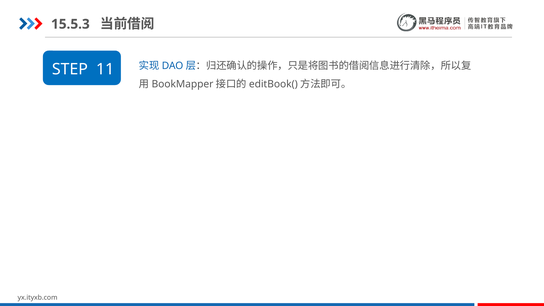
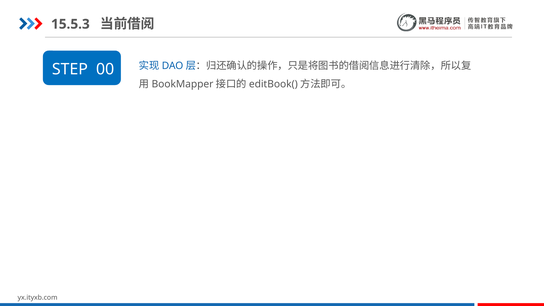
11: 11 -> 00
